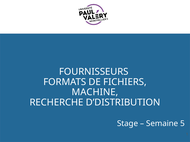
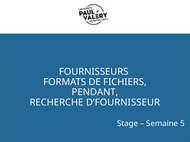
MACHINE: MACHINE -> PENDANT
D’DISTRIBUTION: D’DISTRIBUTION -> D’FOURNISSEUR
